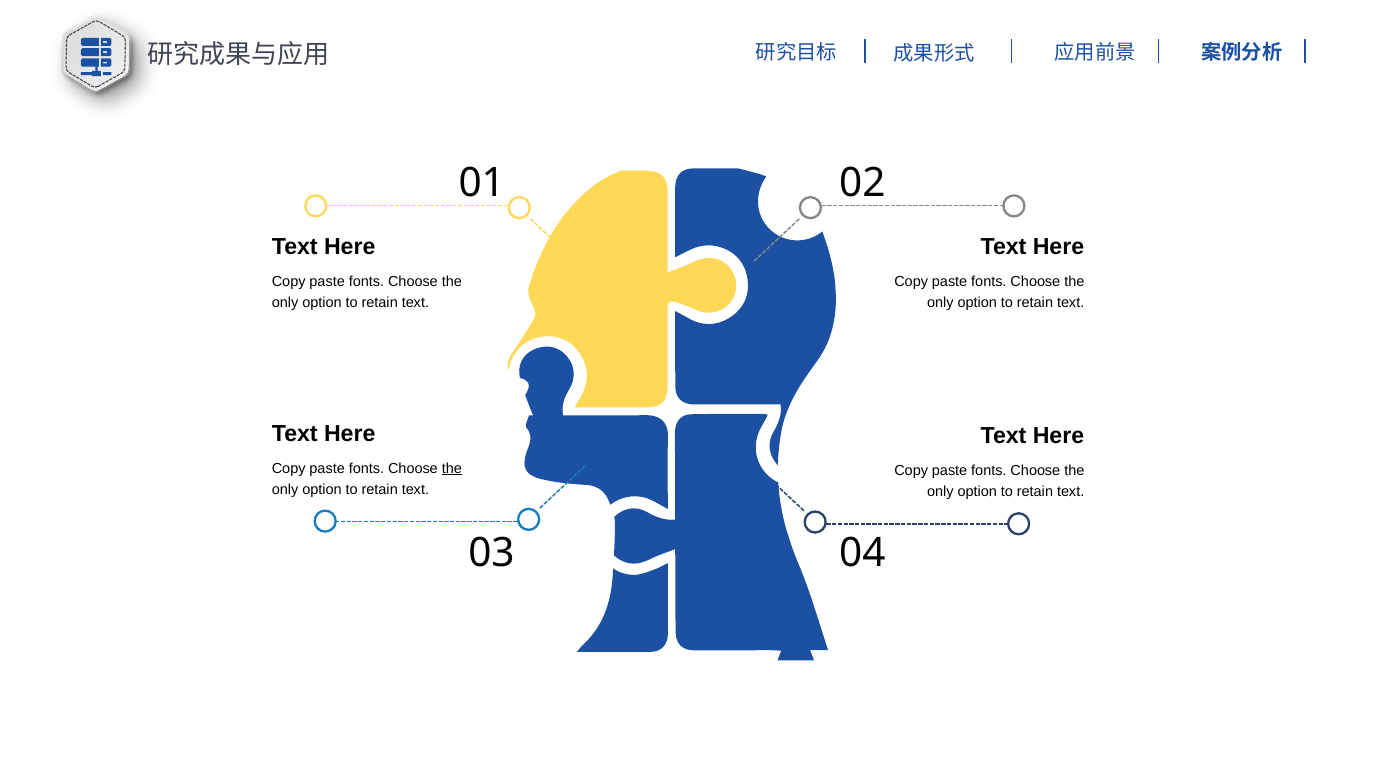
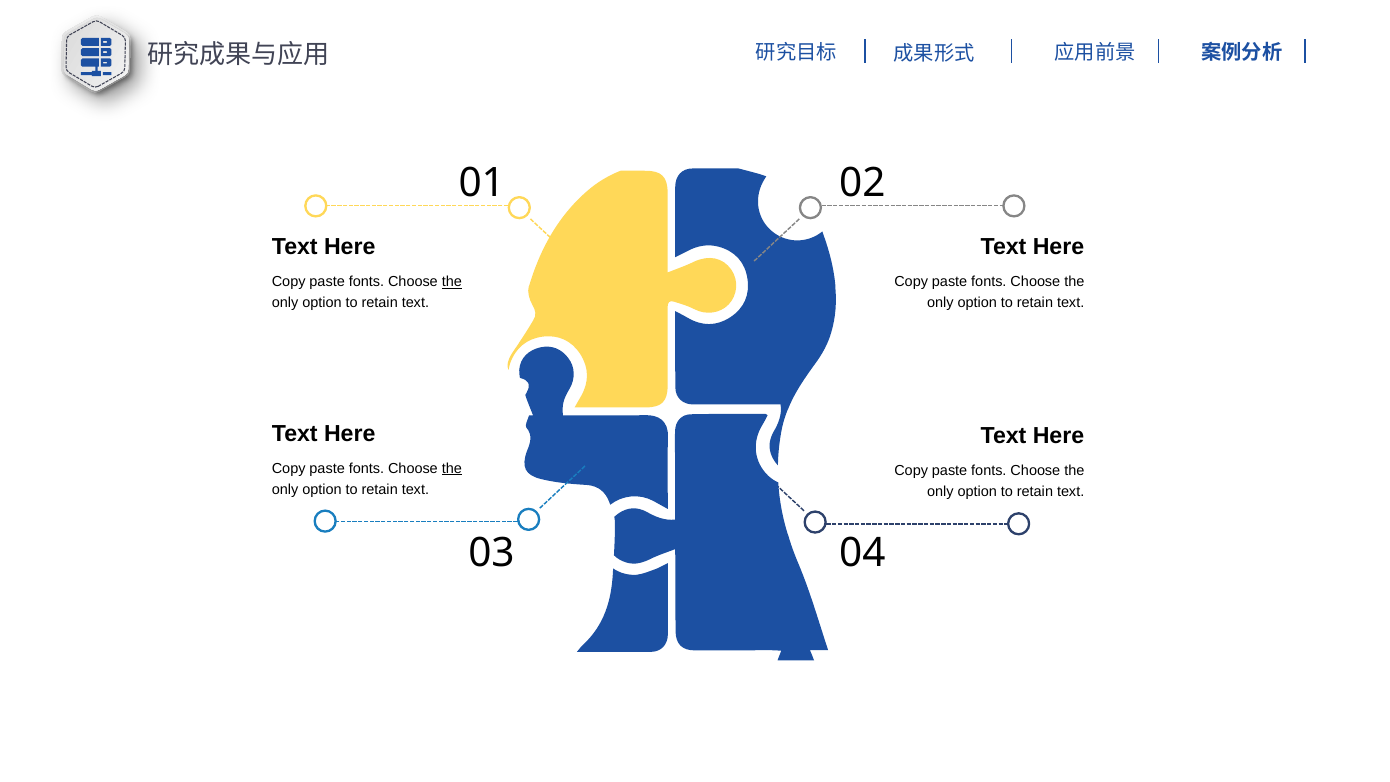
the at (452, 282) underline: none -> present
